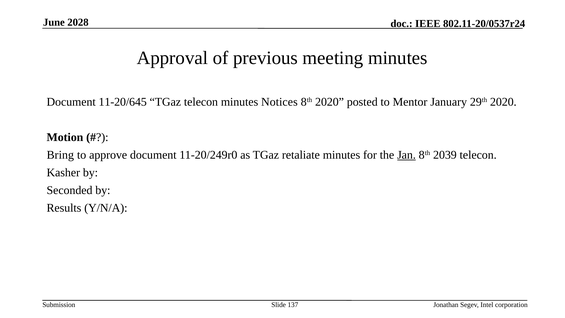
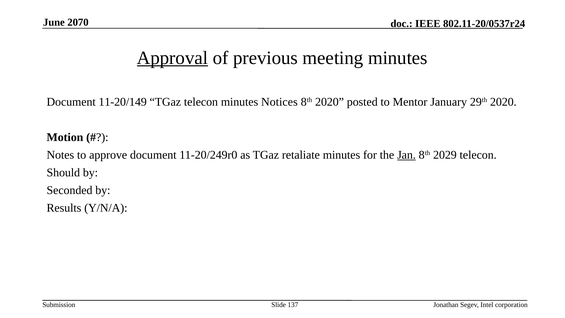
2028: 2028 -> 2070
Approval underline: none -> present
11-20/645: 11-20/645 -> 11-20/149
Bring: Bring -> Notes
2039: 2039 -> 2029
Kasher: Kasher -> Should
